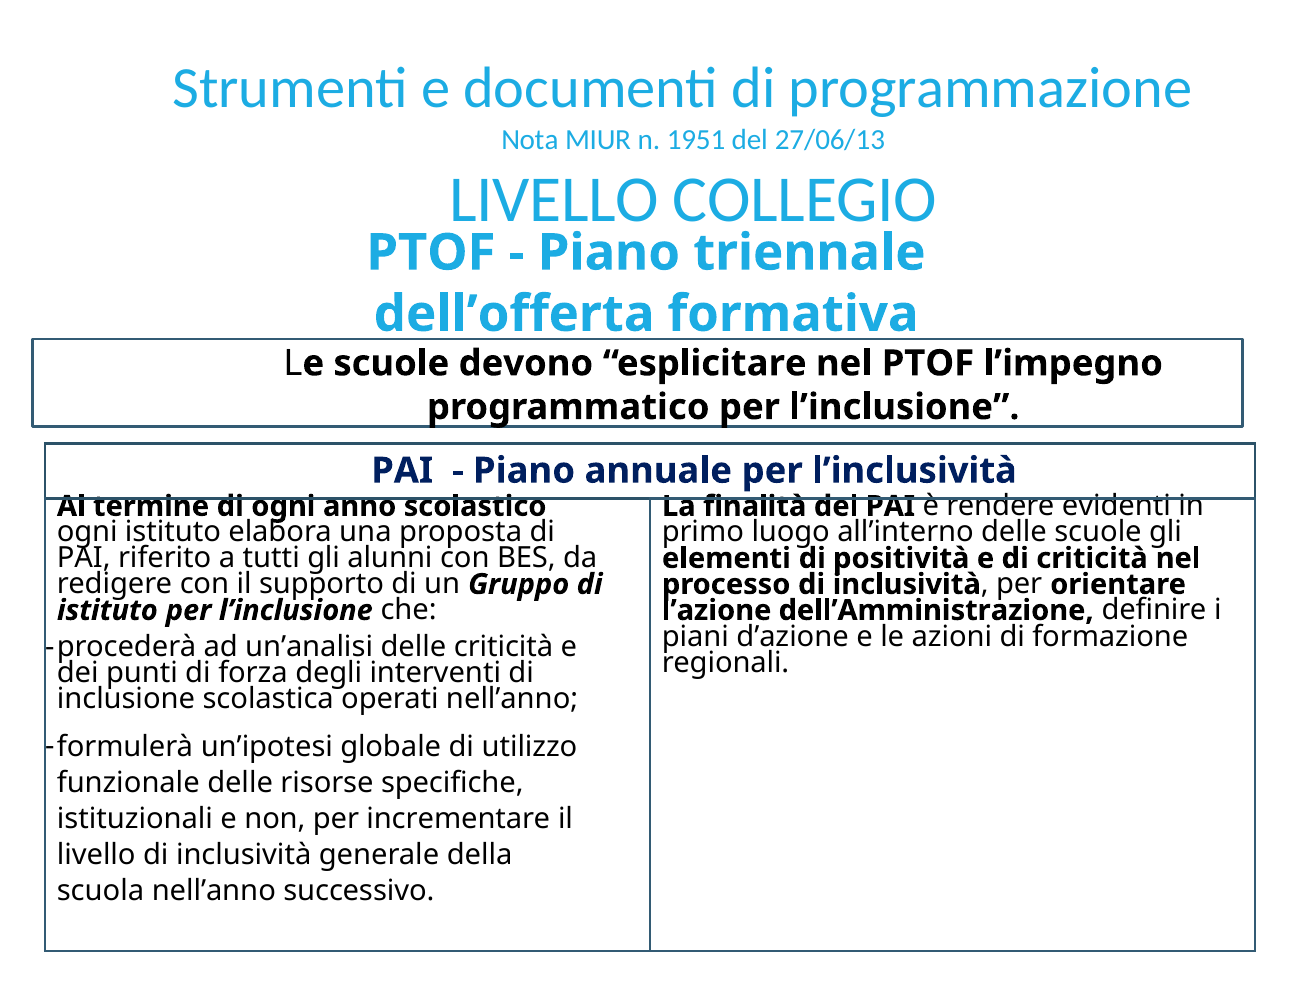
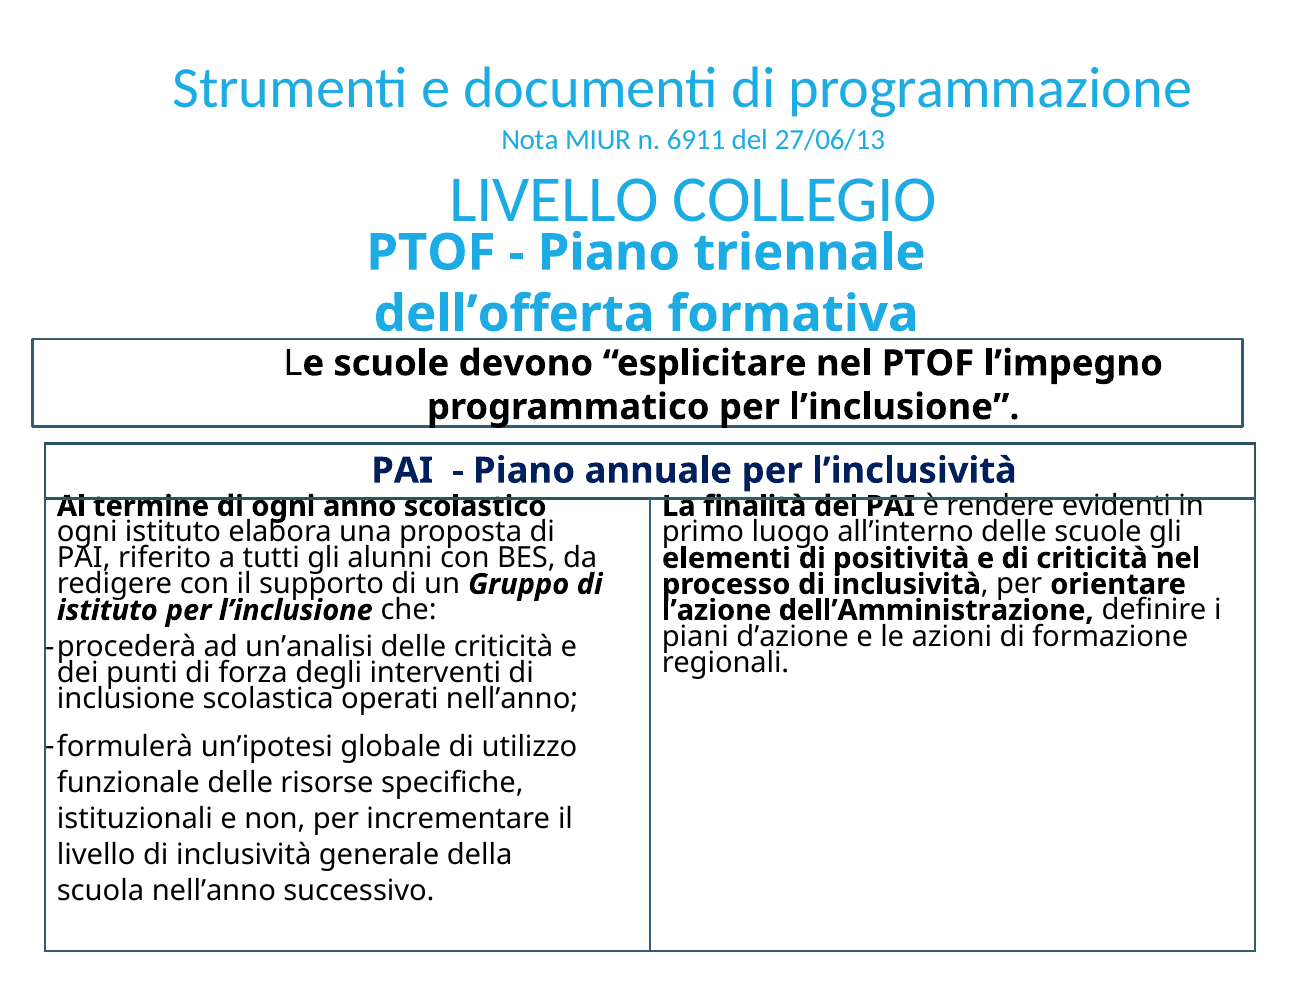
1951: 1951 -> 6911
